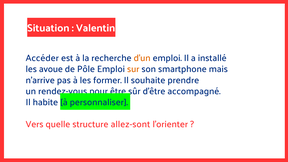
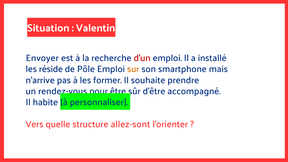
Accéder: Accéder -> Envoyer
d’un colour: orange -> red
avoue: avoue -> réside
